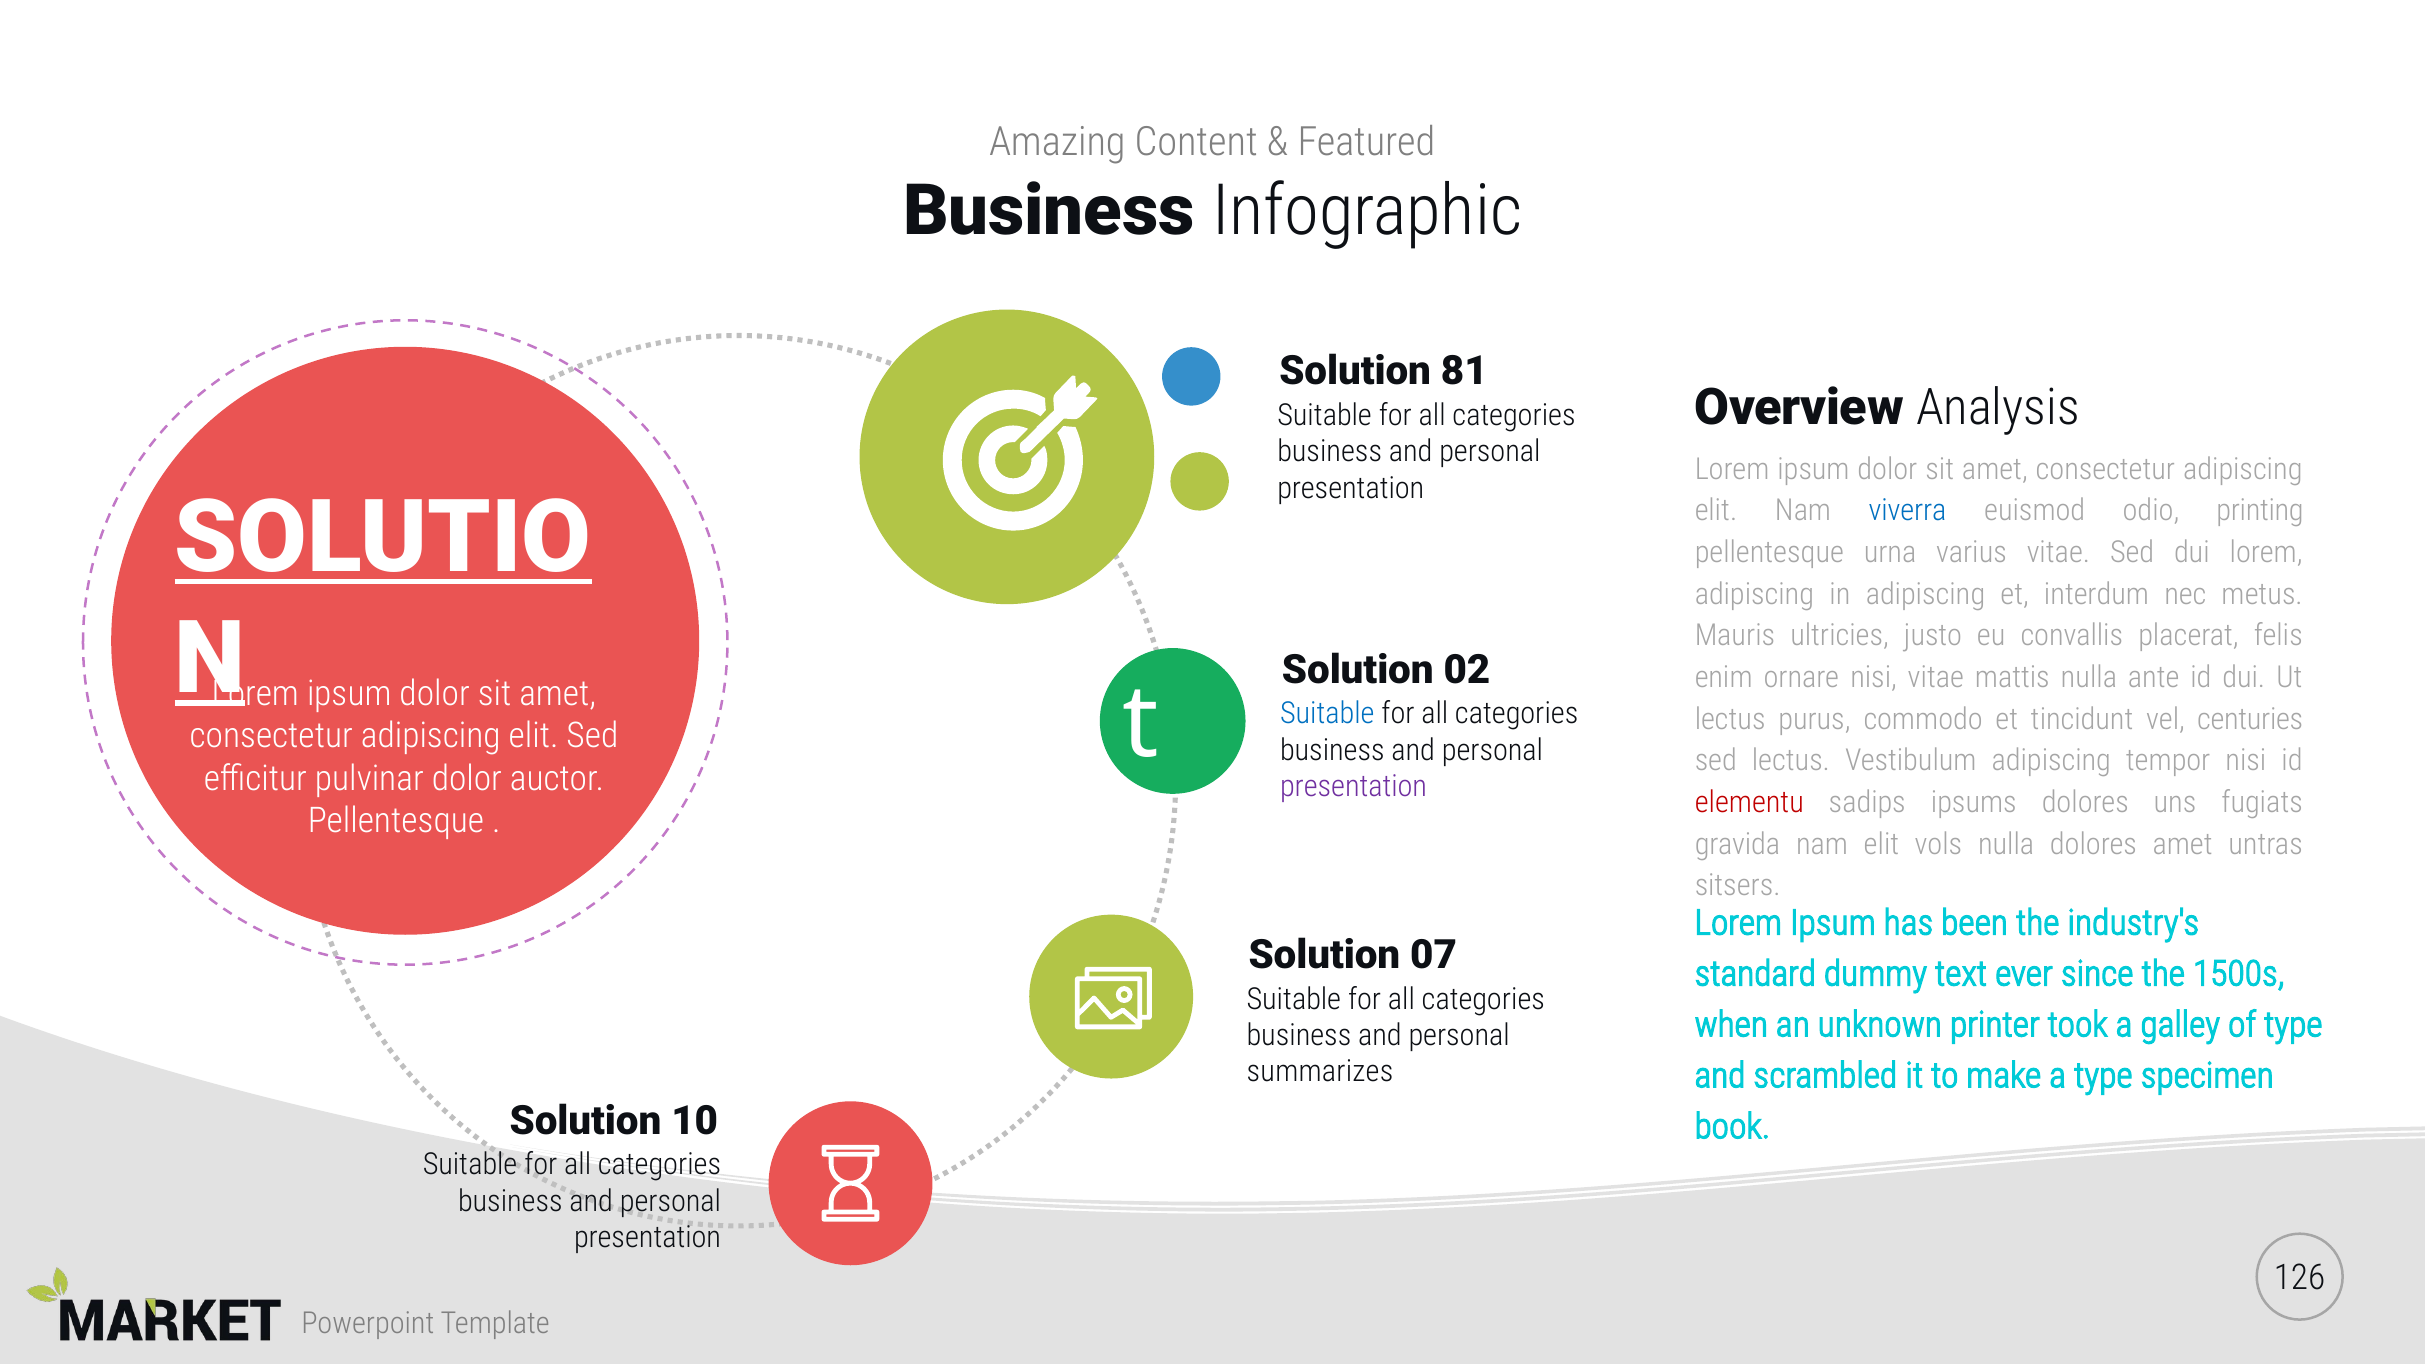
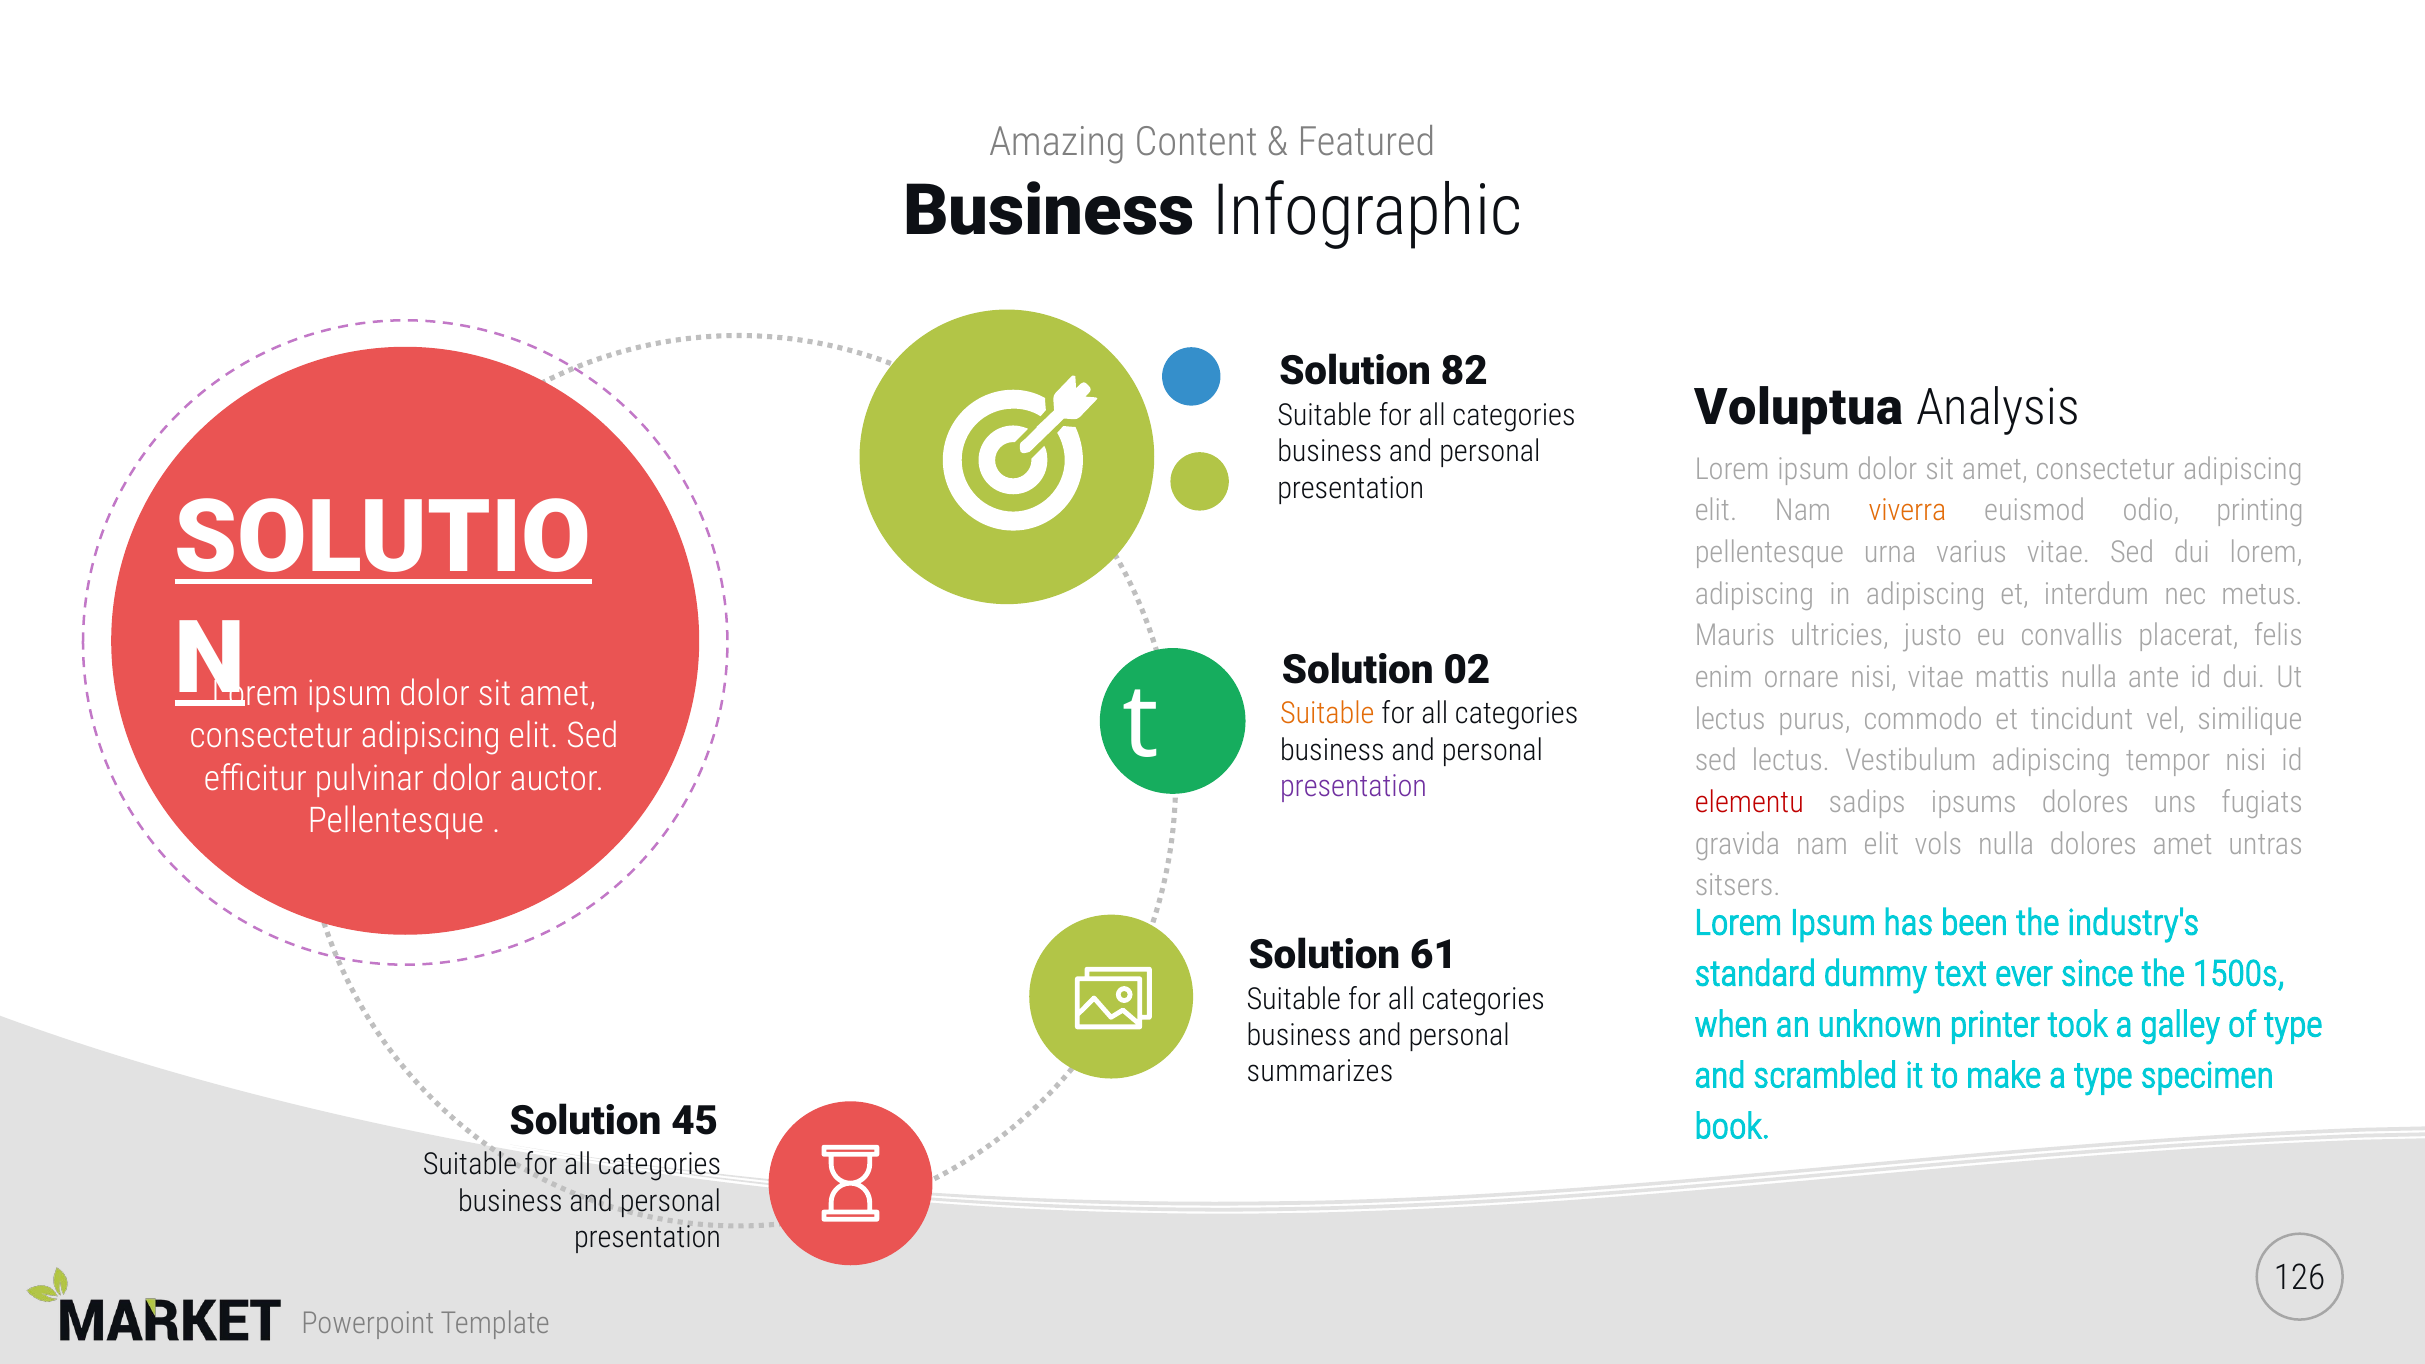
81: 81 -> 82
Overview: Overview -> Voluptua
viverra colour: blue -> orange
Suitable at (1327, 714) colour: blue -> orange
centuries: centuries -> similique
07: 07 -> 61
10: 10 -> 45
